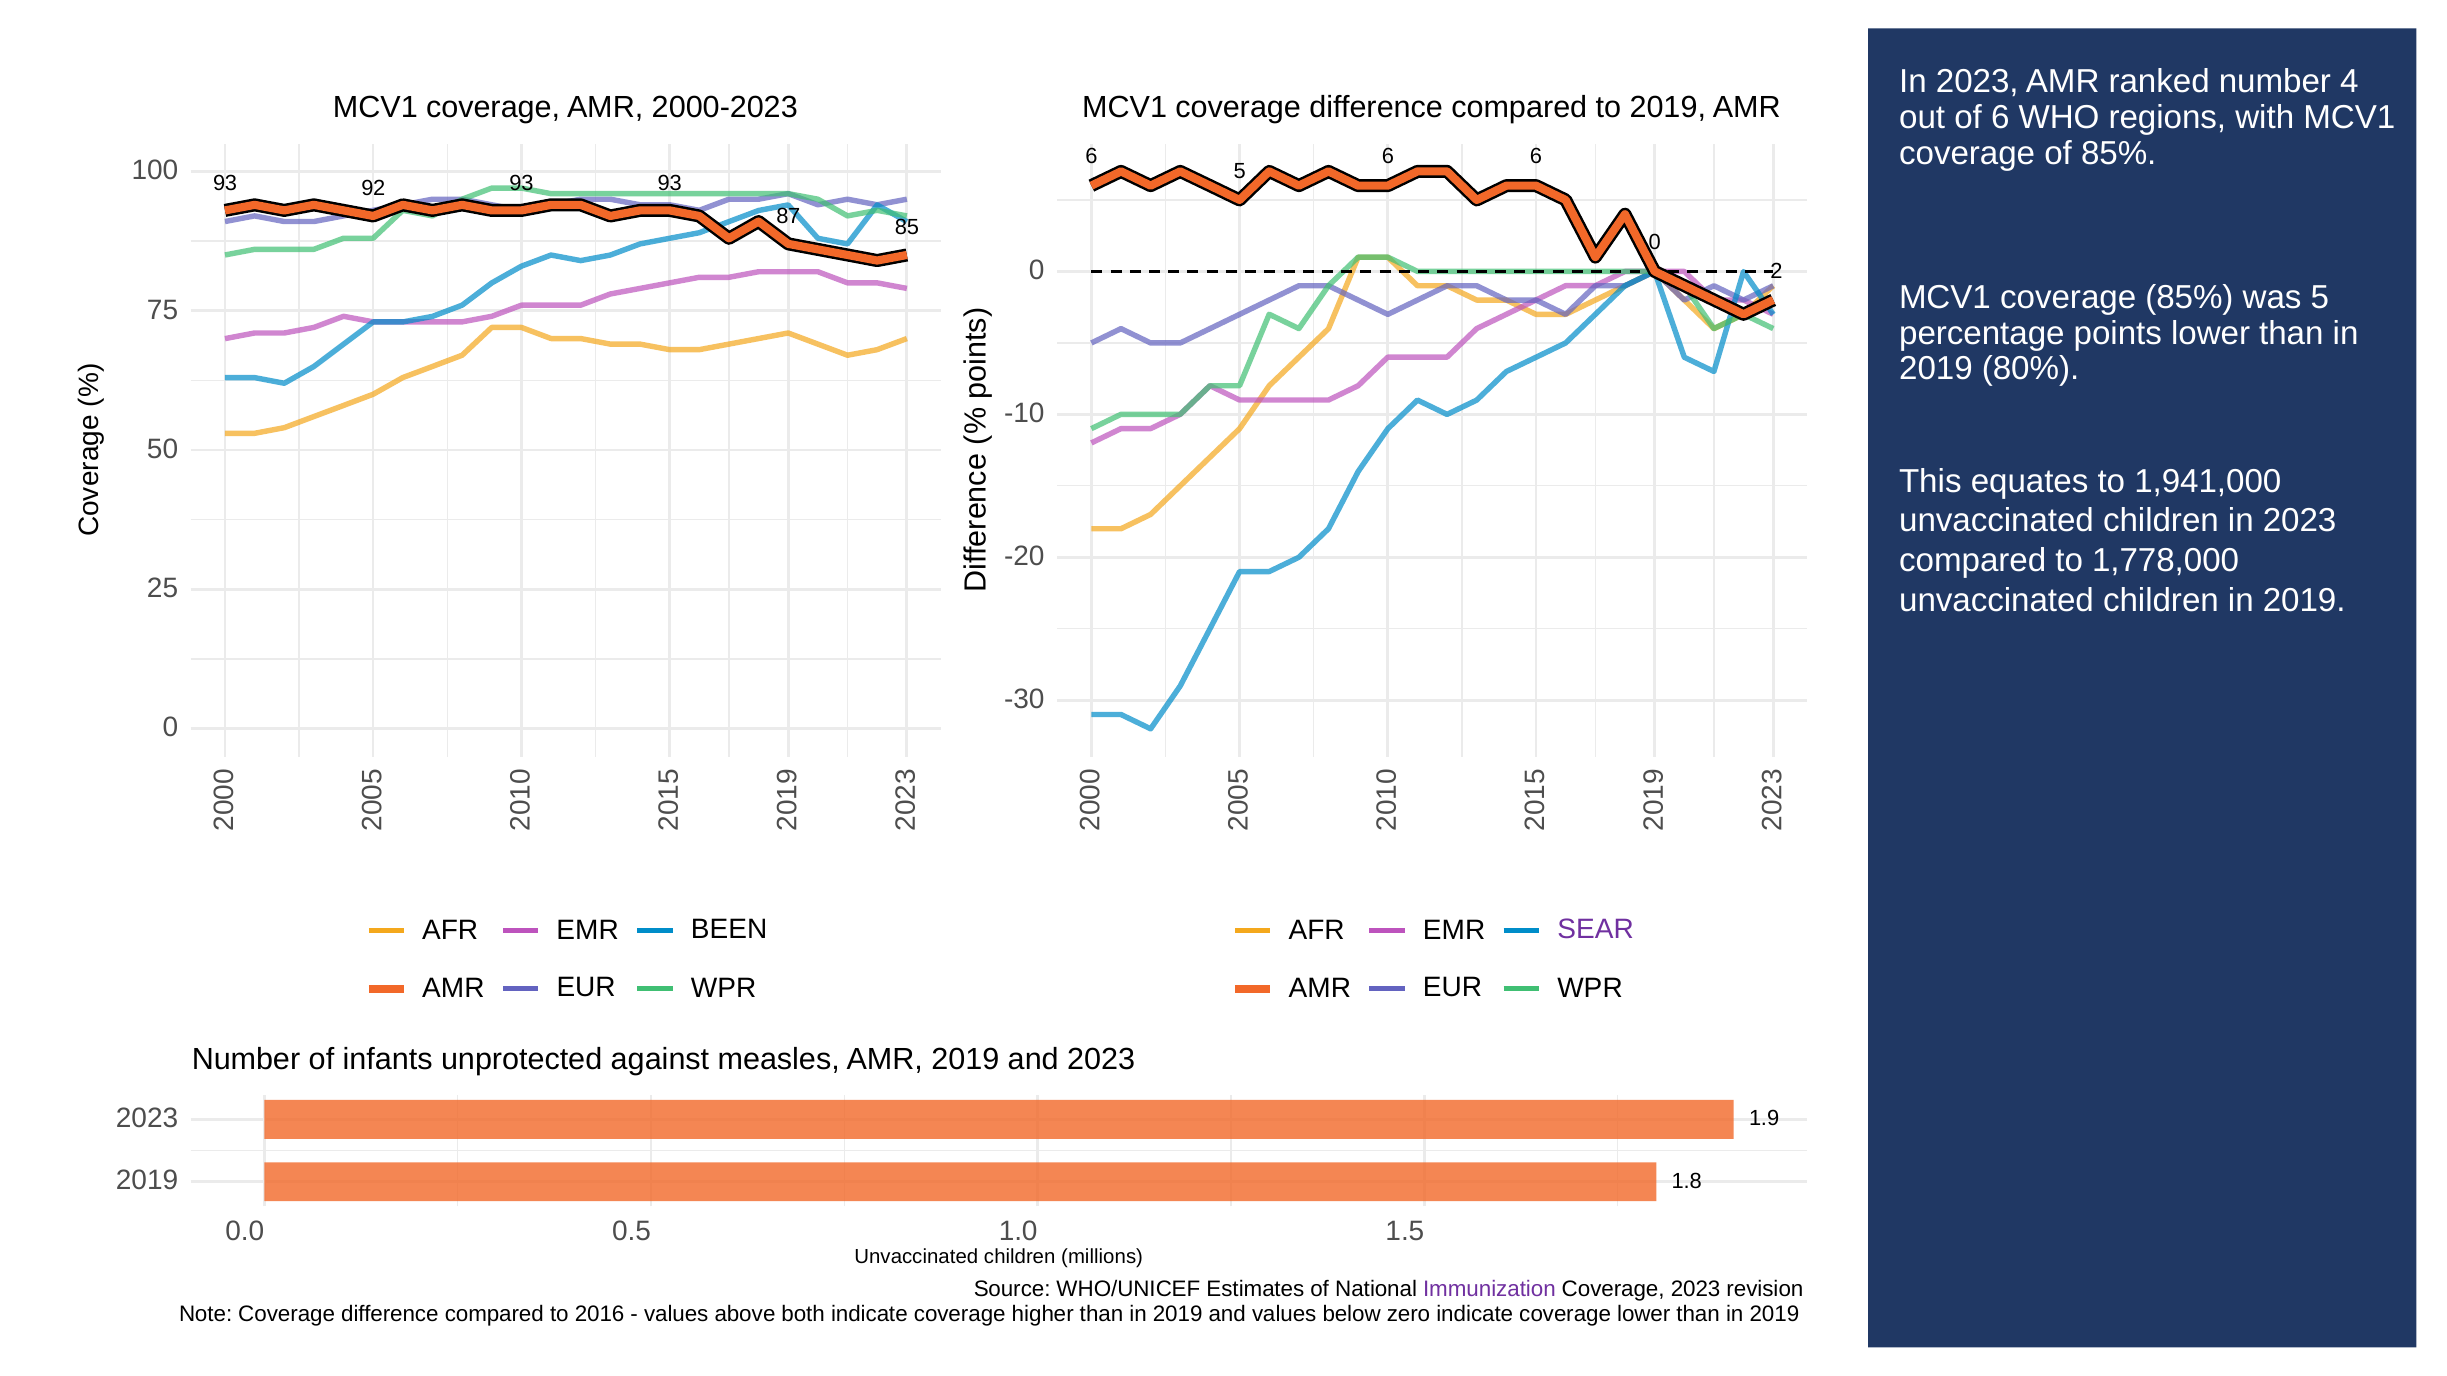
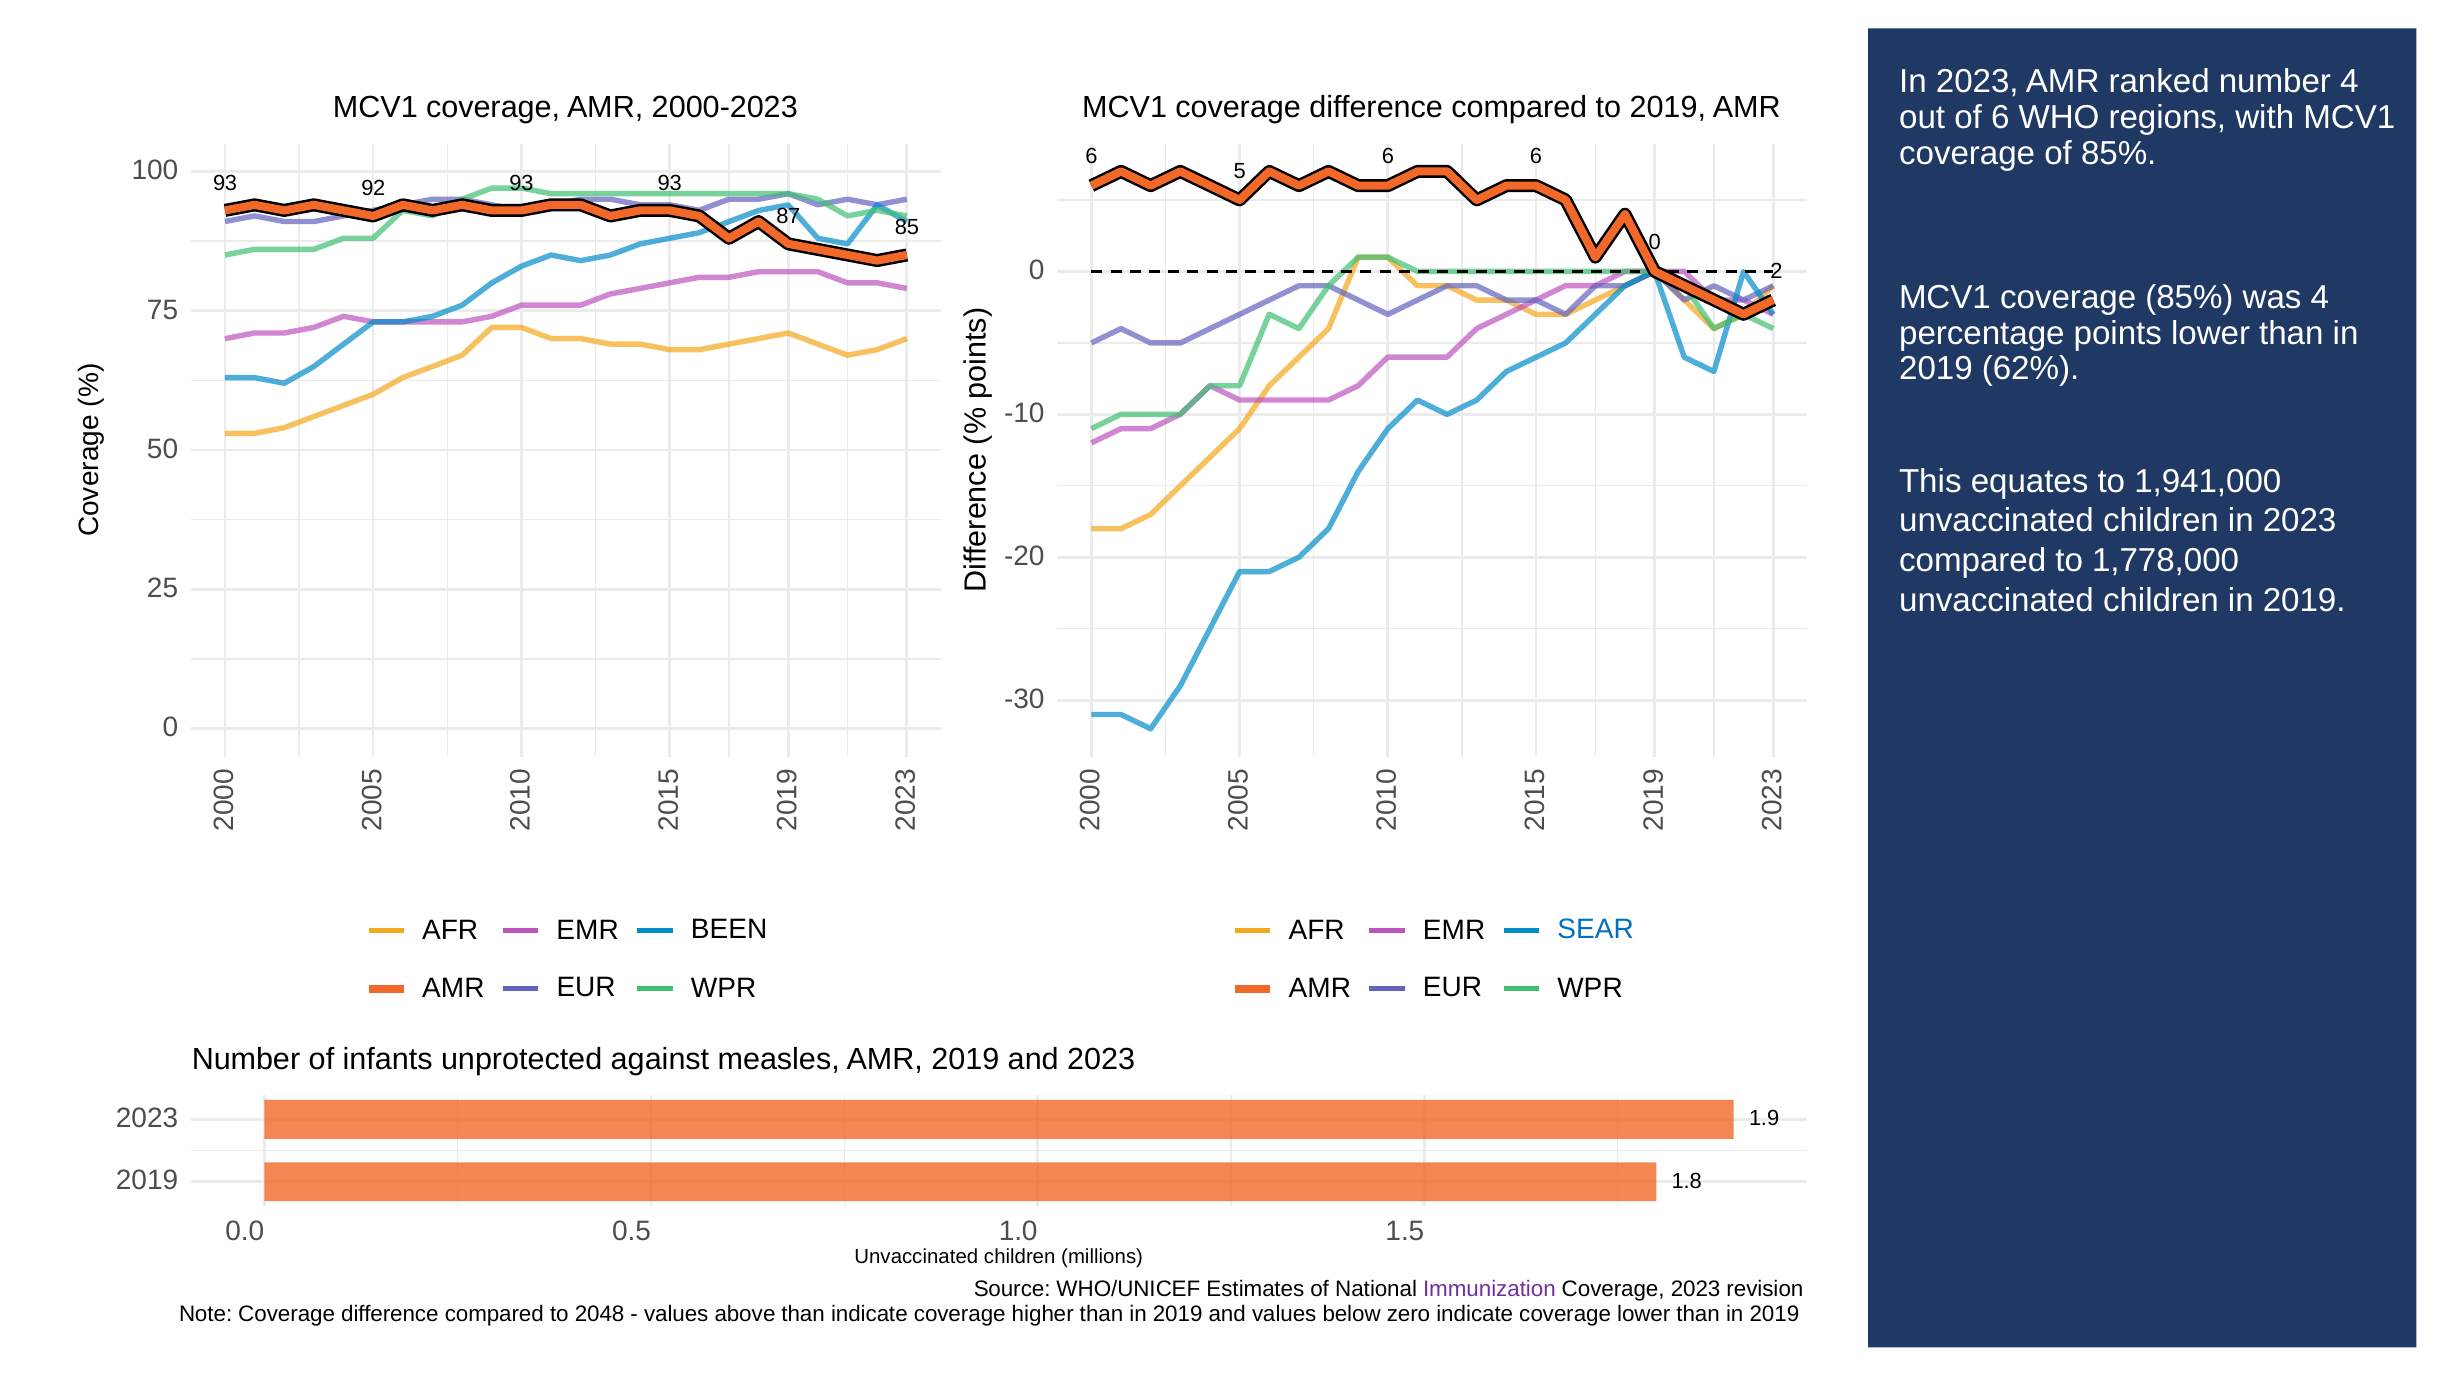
was 5: 5 -> 4
80%: 80% -> 62%
SEAR colour: purple -> blue
2016: 2016 -> 2048
above both: both -> than
